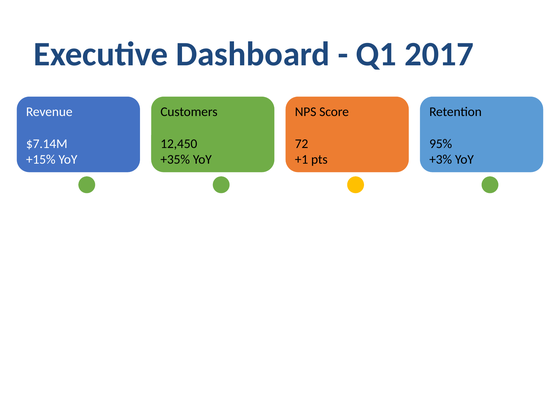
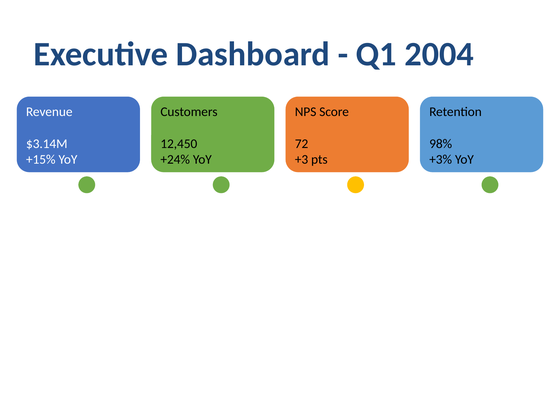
2017: 2017 -> 2004
$7.14M: $7.14M -> $3.14M
95%: 95% -> 98%
+35%: +35% -> +24%
+1: +1 -> +3
